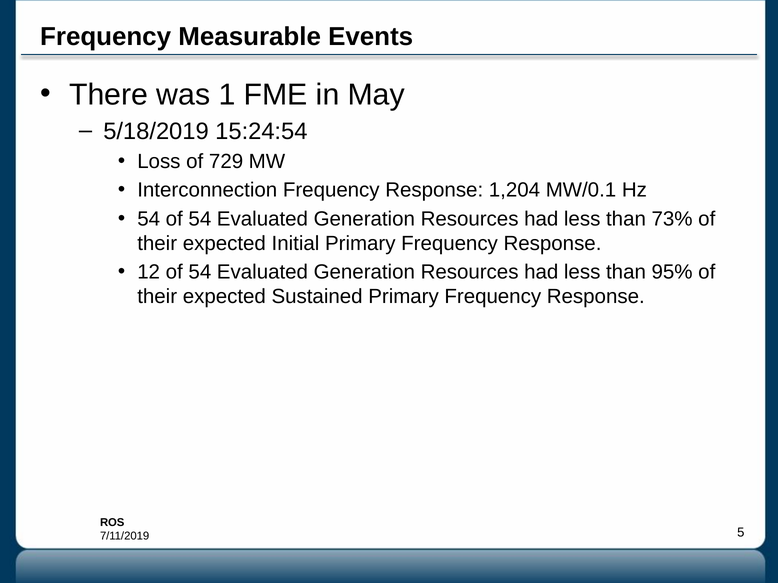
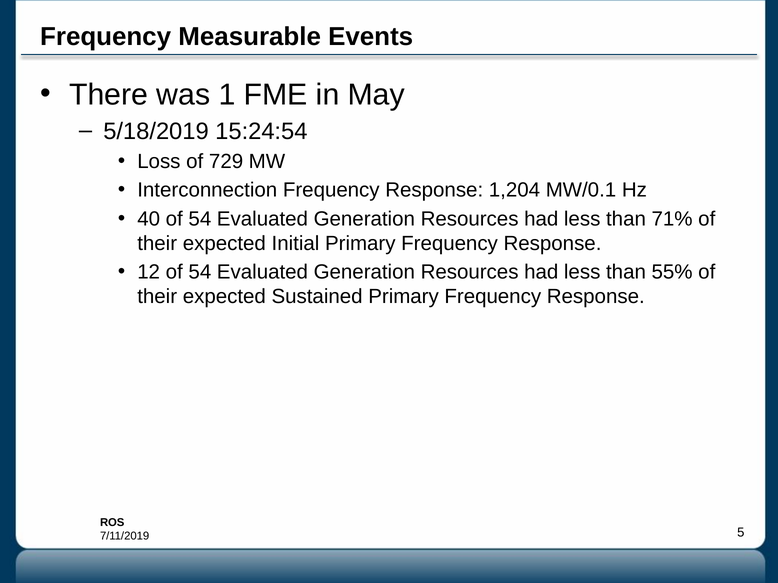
54 at (149, 219): 54 -> 40
73%: 73% -> 71%
95%: 95% -> 55%
